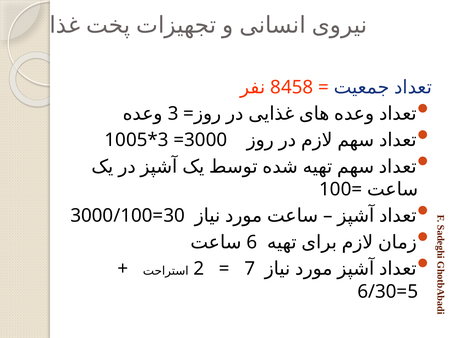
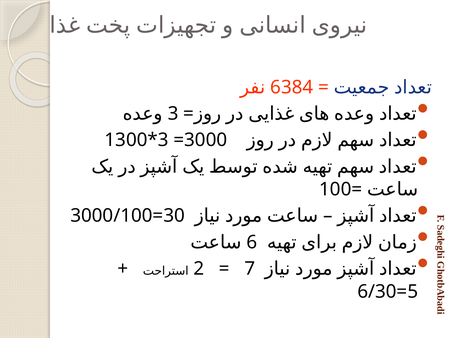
8458: 8458 -> 6384
1005: 1005 -> 1300
